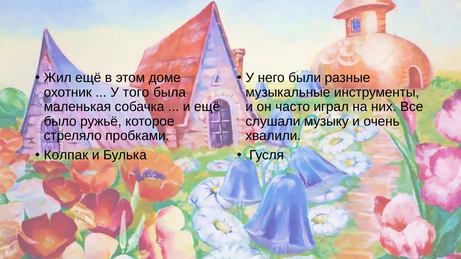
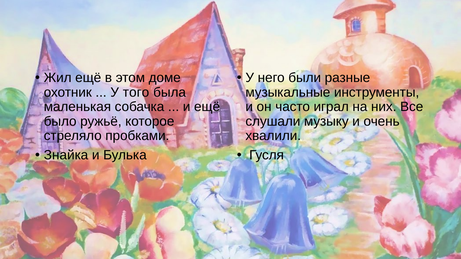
Колпак: Колпак -> Знайка
